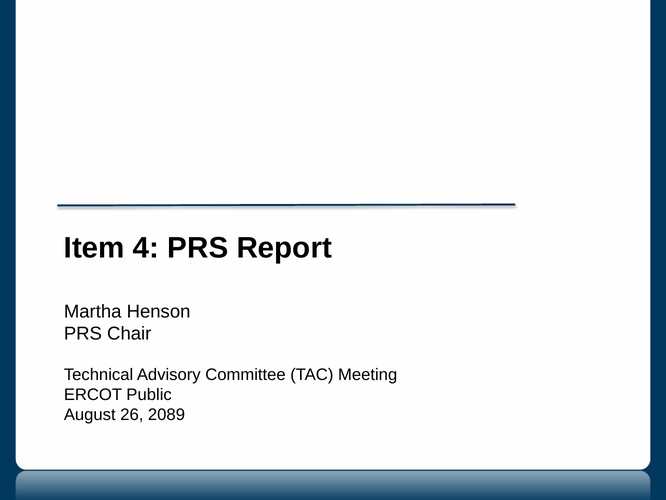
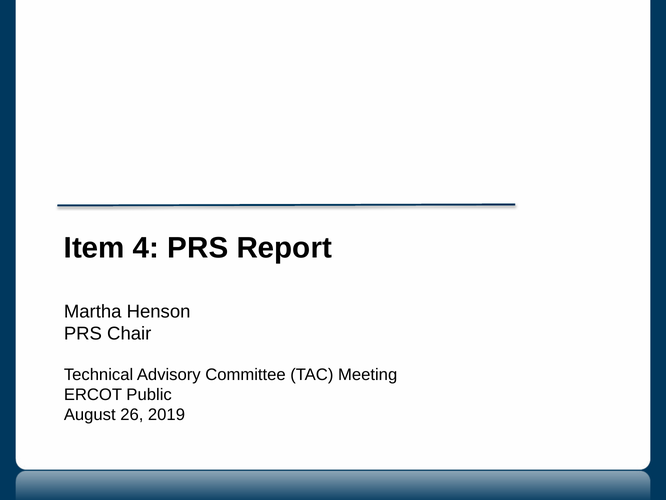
2089: 2089 -> 2019
